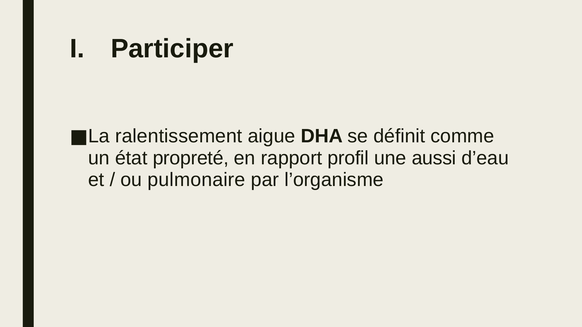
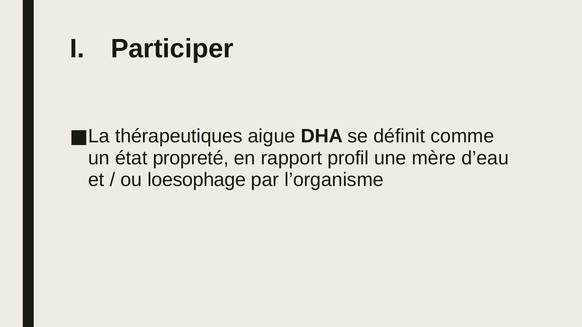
ralentissement: ralentissement -> thérapeutiques
aussi: aussi -> mère
pulmonaire: pulmonaire -> loesophage
